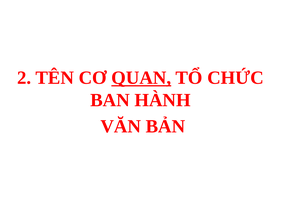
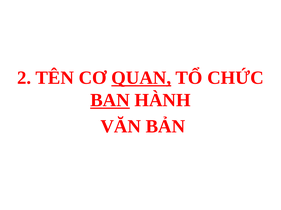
BAN underline: none -> present
